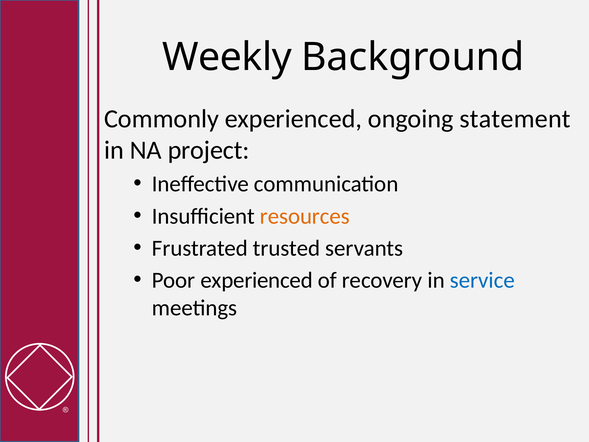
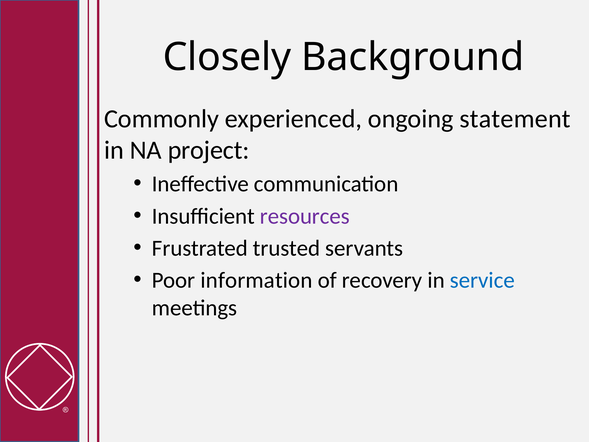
Weekly: Weekly -> Closely
resources colour: orange -> purple
Poor experienced: experienced -> information
